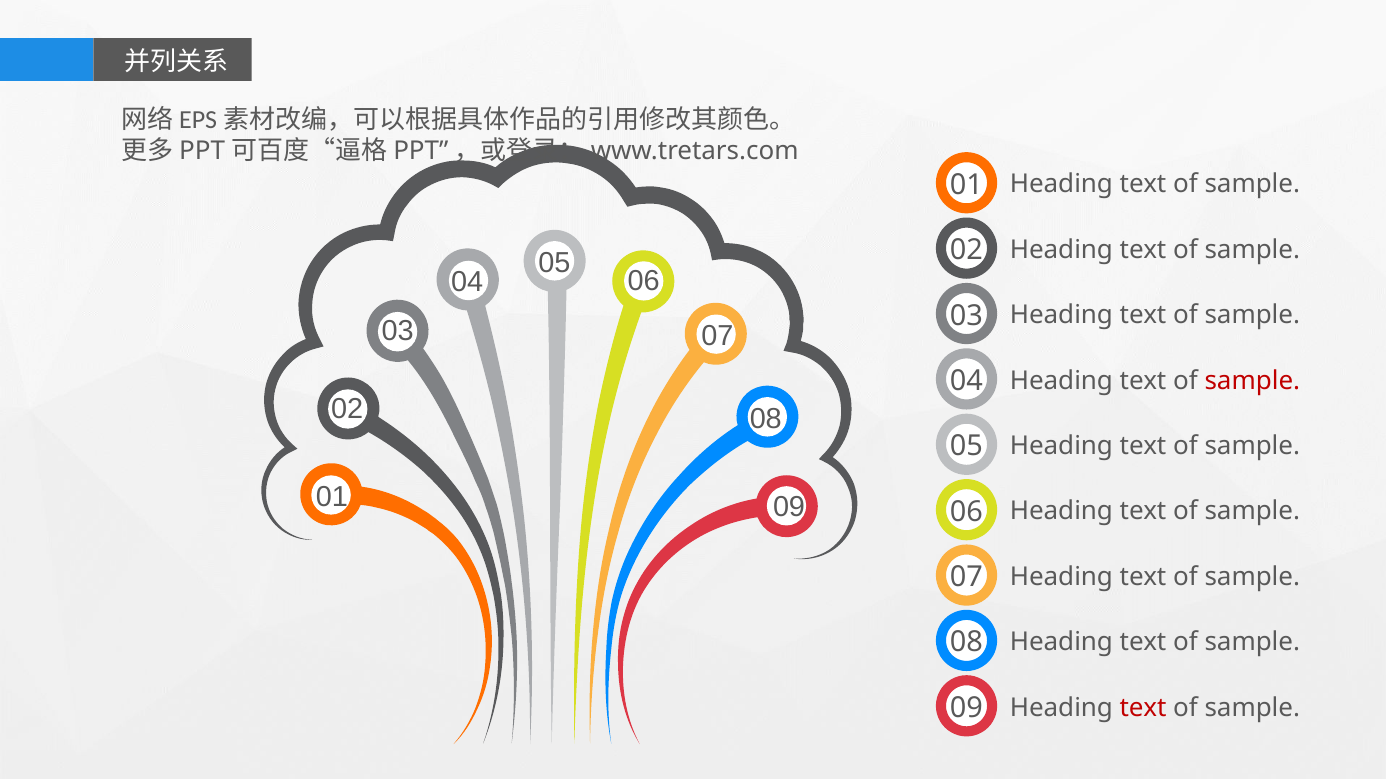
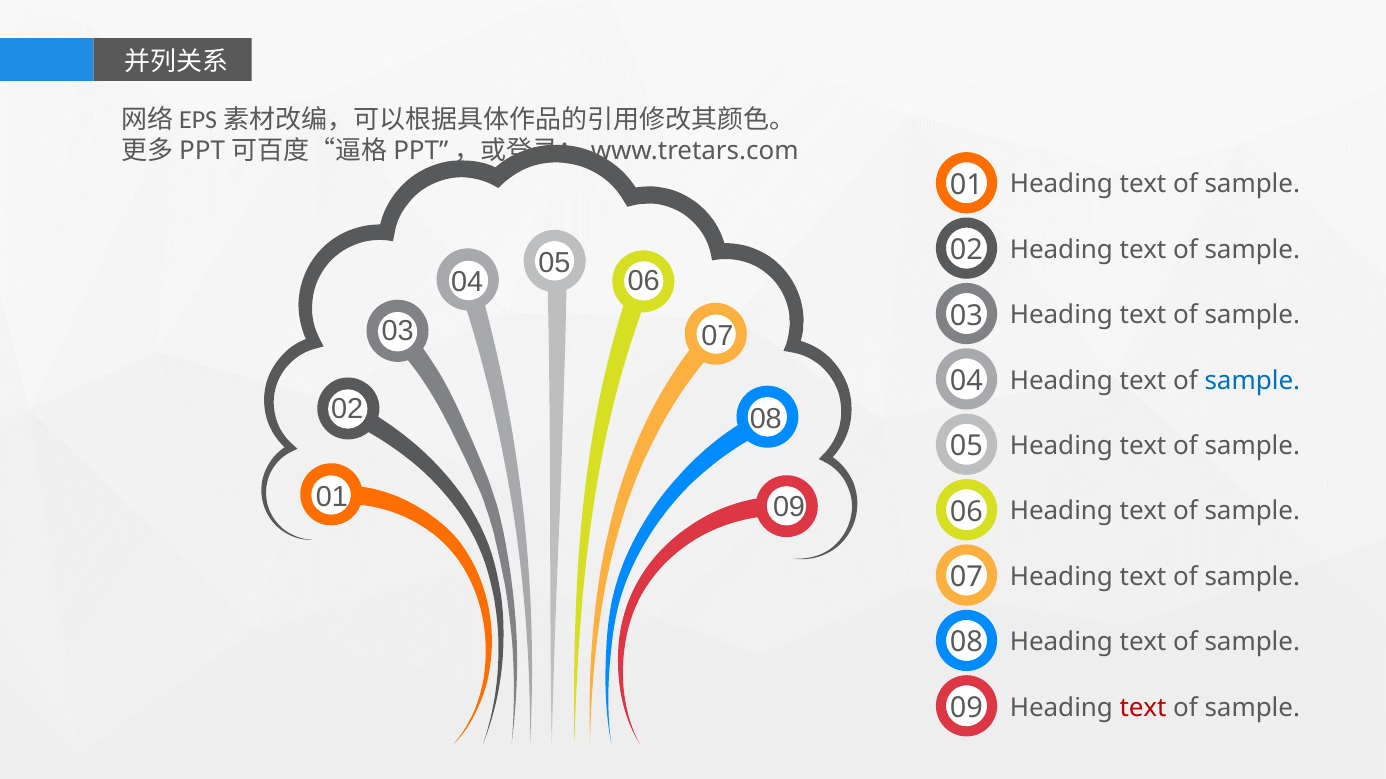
sample at (1252, 381) colour: red -> blue
